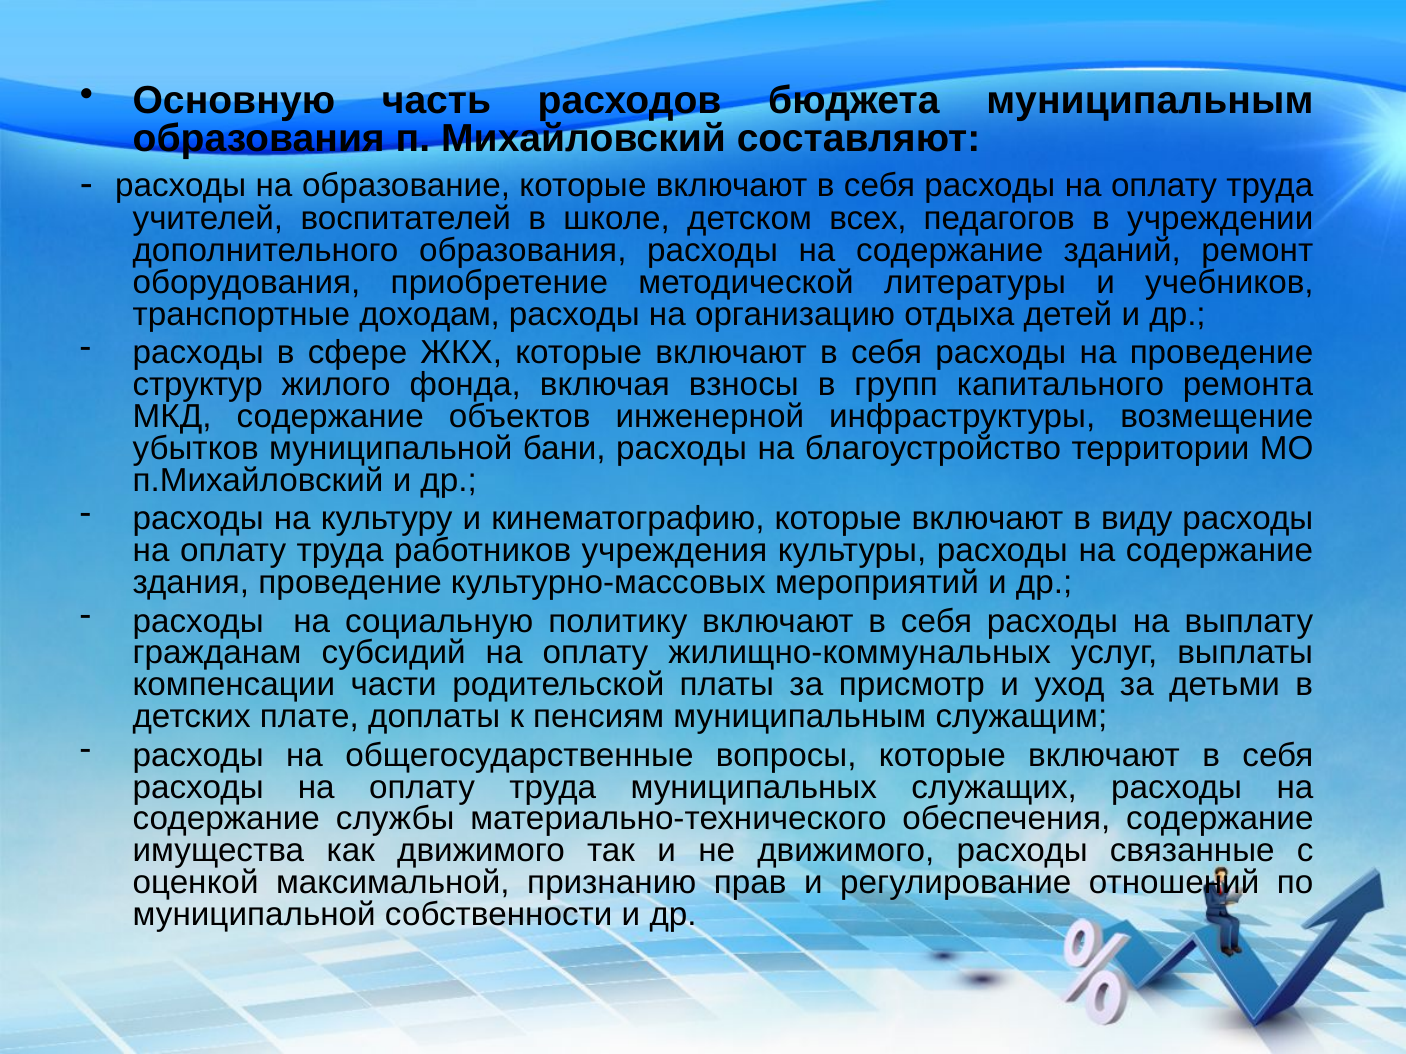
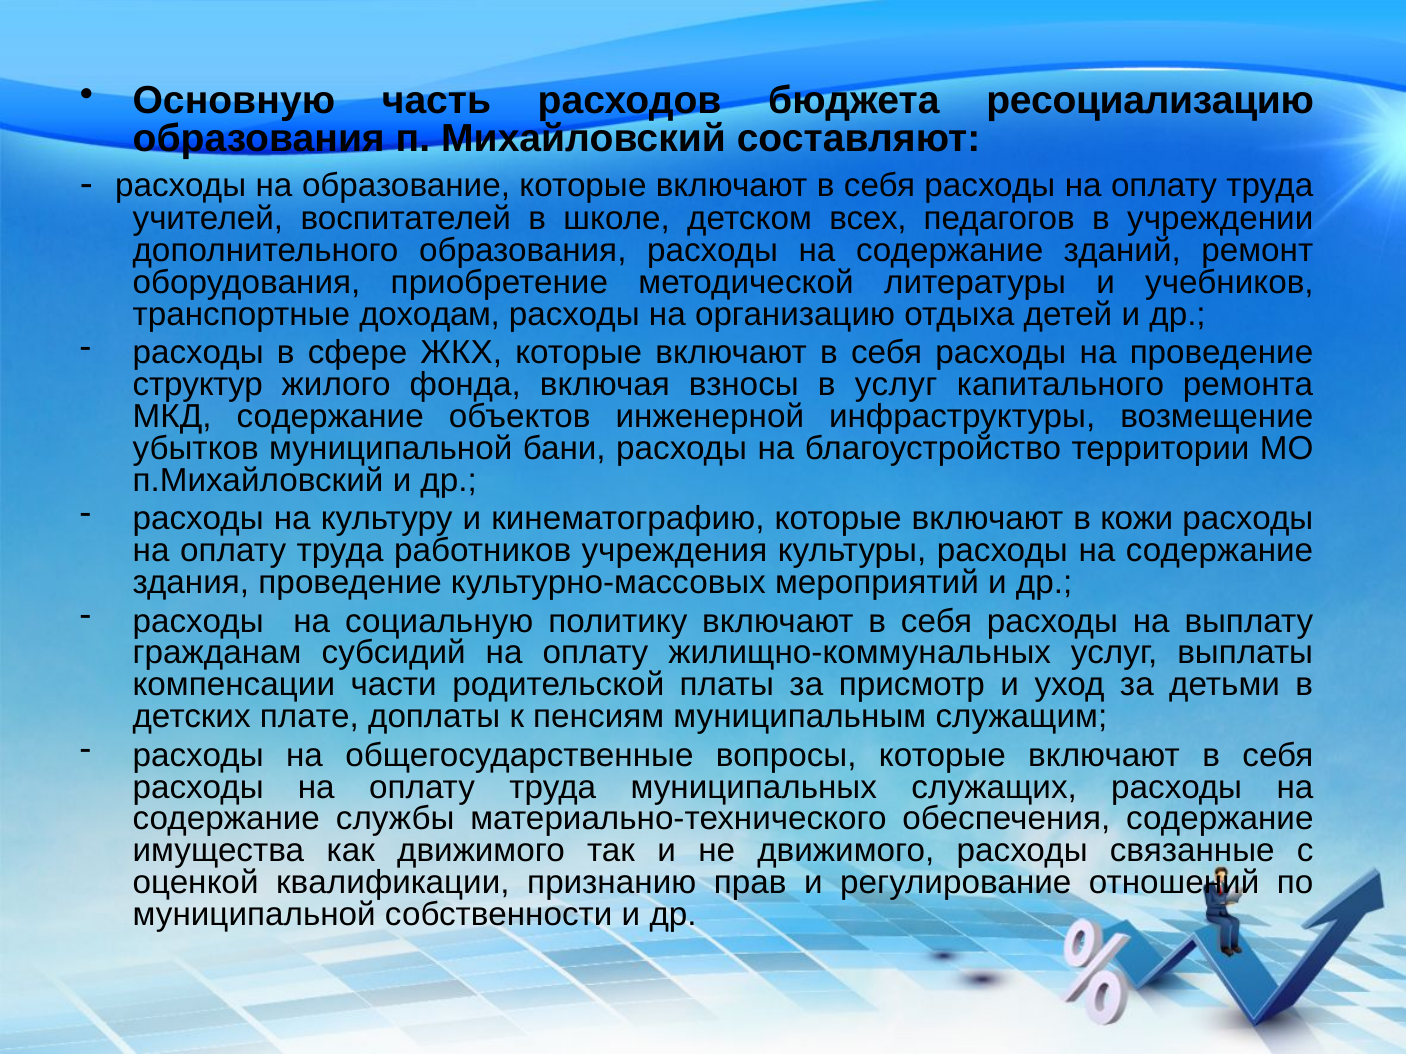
бюджета муниципальным: муниципальным -> ресоциализацию
в групп: групп -> услуг
виду: виду -> кожи
максимальной: максимальной -> квалификации
